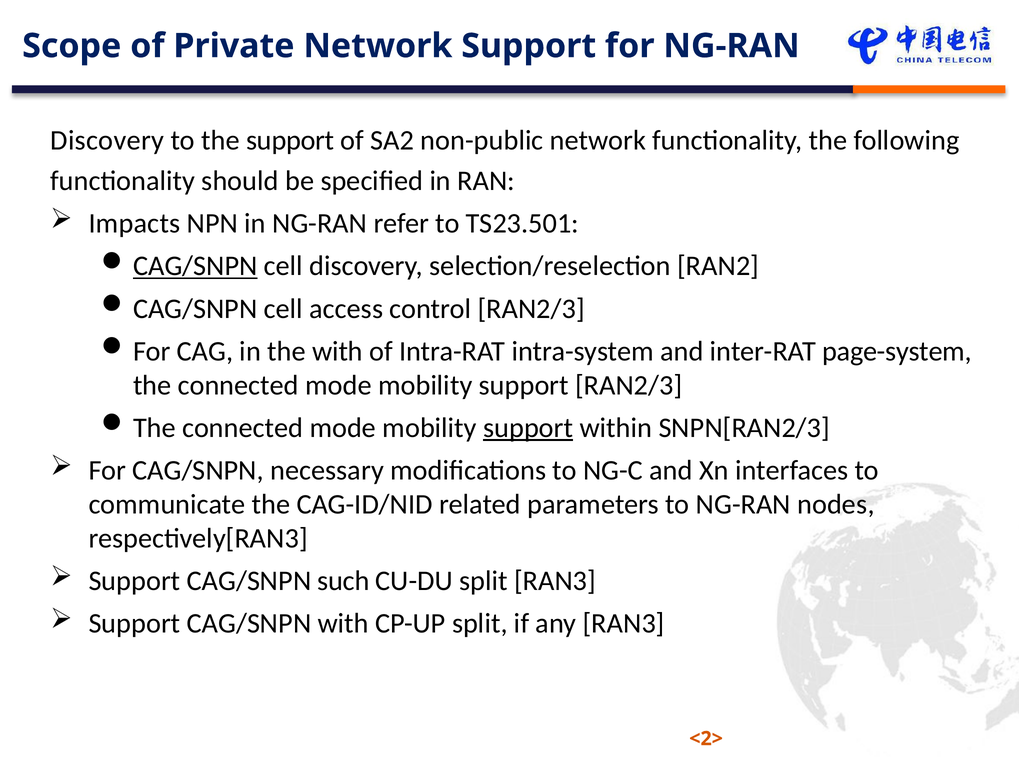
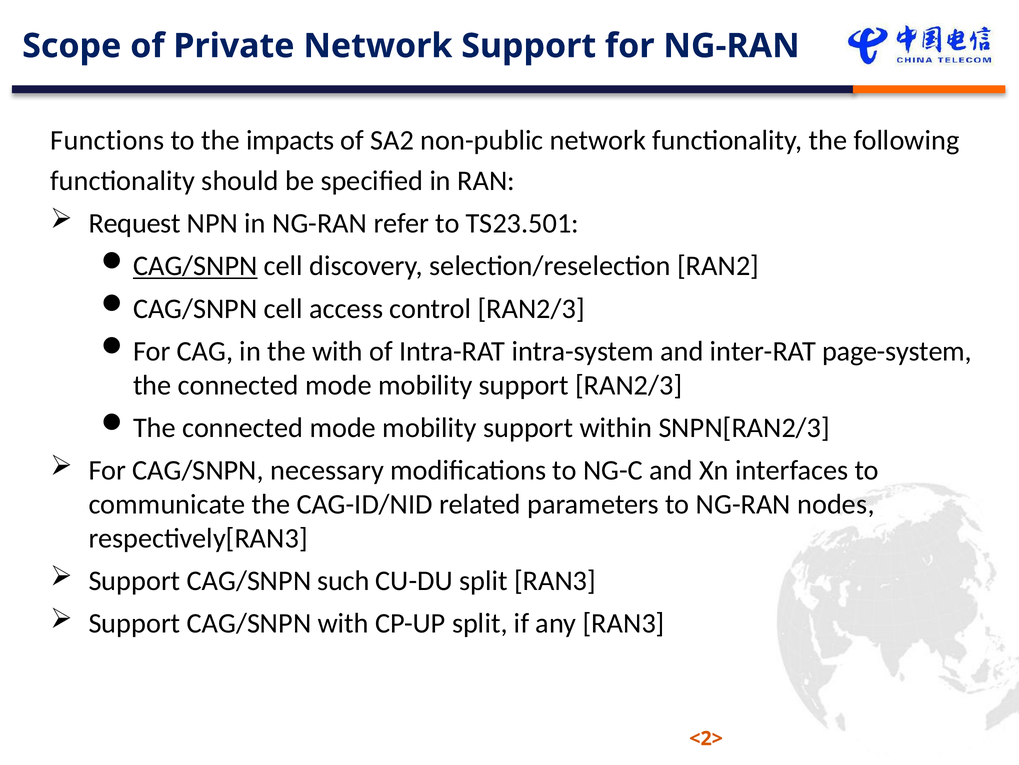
Discovery at (107, 140): Discovery -> Functions
the support: support -> impacts
Impacts: Impacts -> Request
support at (528, 427) underline: present -> none
